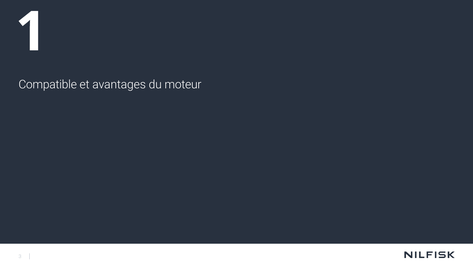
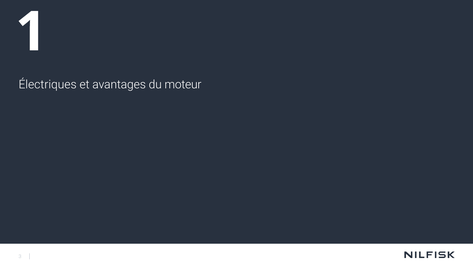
Compatible: Compatible -> Électriques
